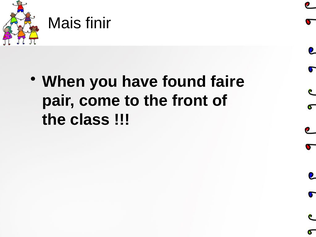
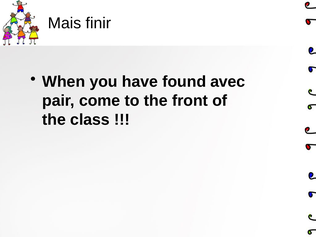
faire: faire -> avec
